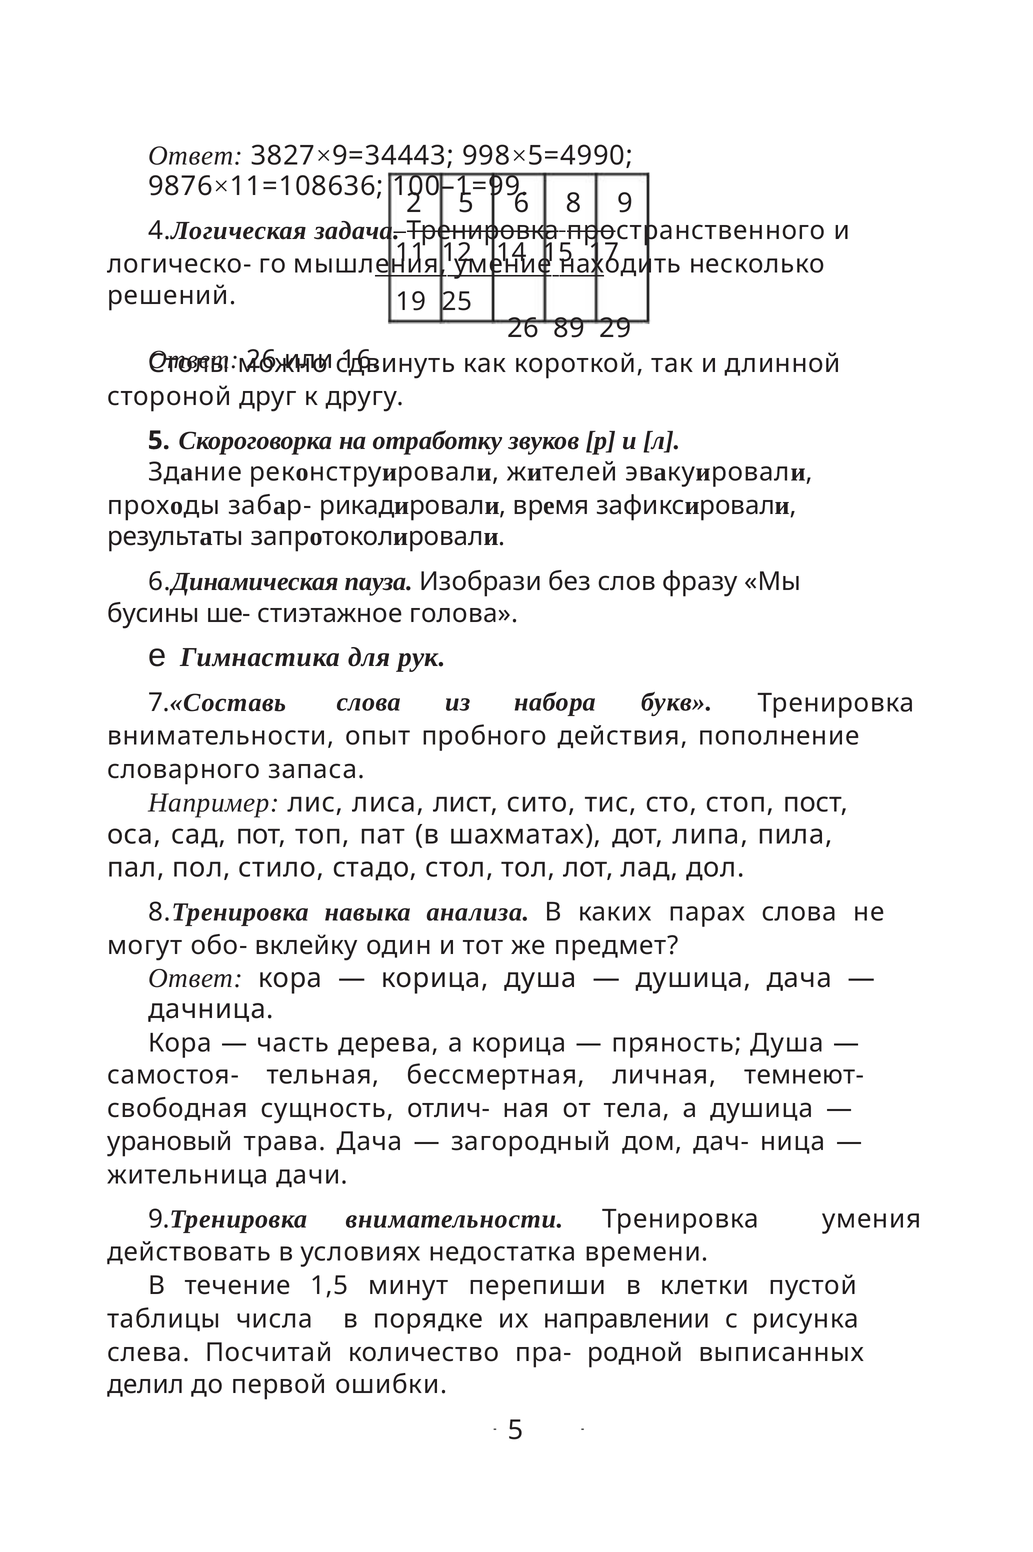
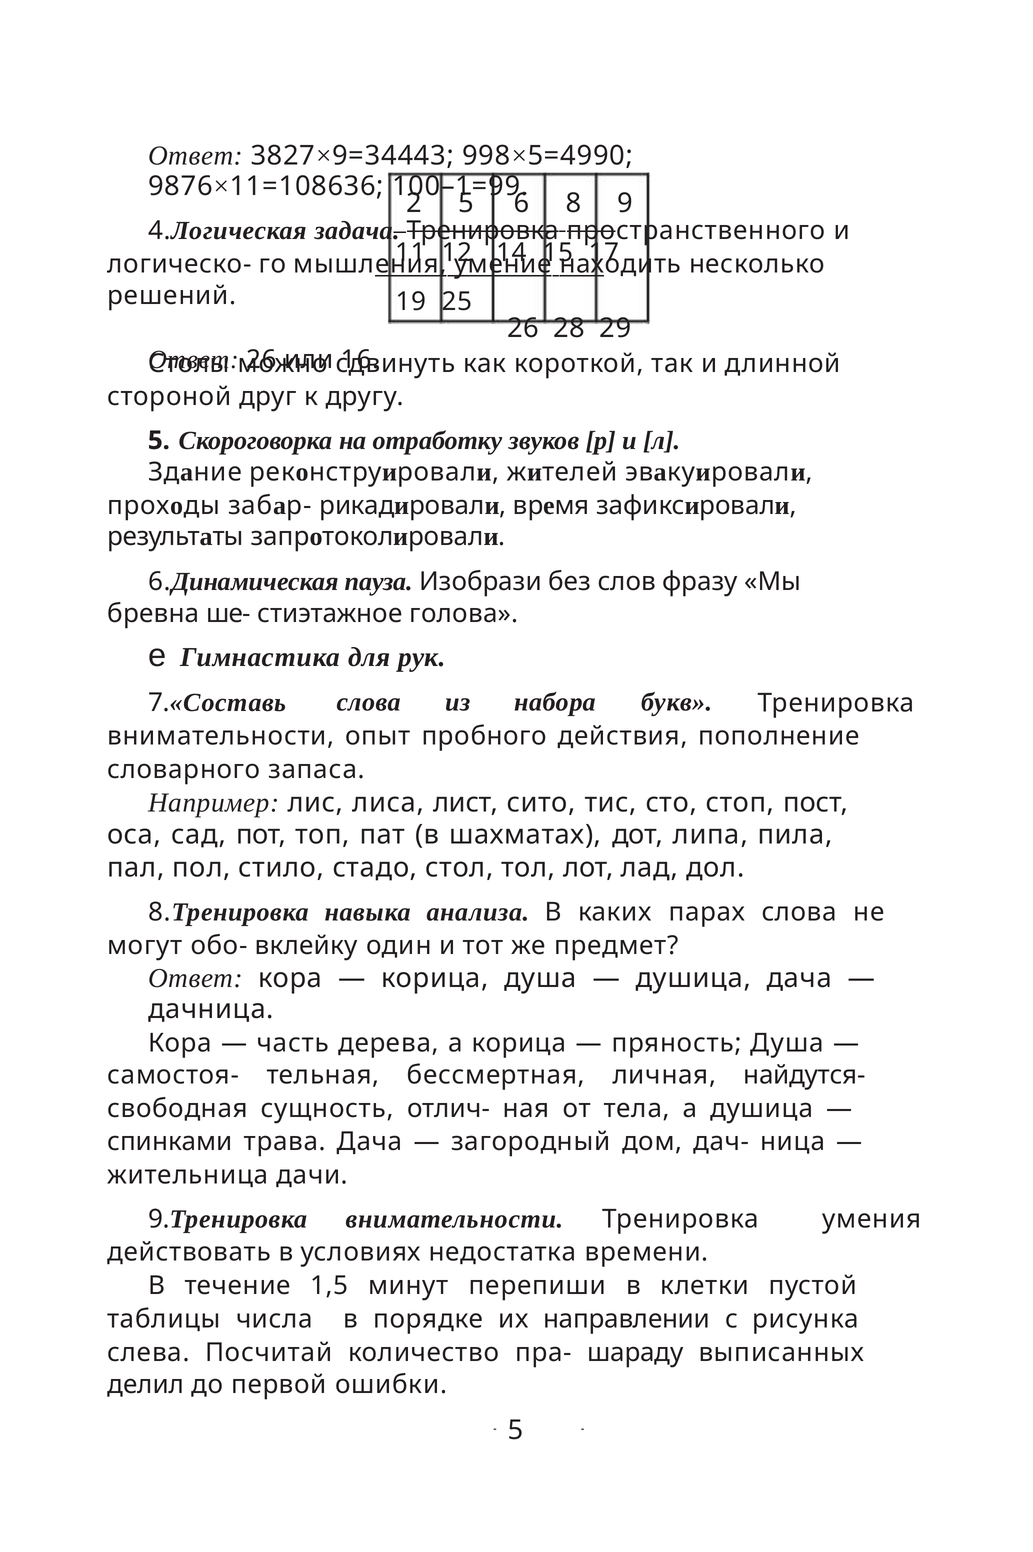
89: 89 -> 28
бусины: бусины -> бревна
темнеют-: темнеют- -> найдутся-
урановый: урановый -> спинками
родной: родной -> шараду
